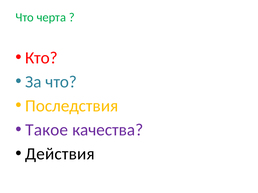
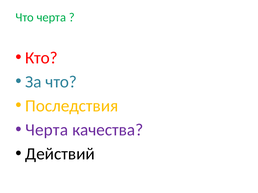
Такое at (47, 130): Такое -> Черта
Действия: Действия -> Действий
